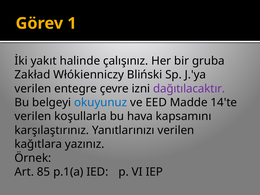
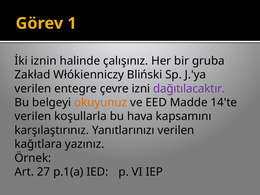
yakıt: yakıt -> iznin
okuyunuz colour: blue -> orange
85: 85 -> 27
